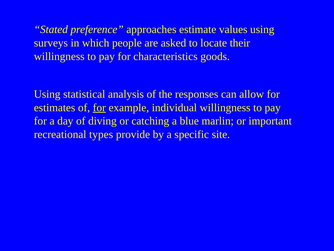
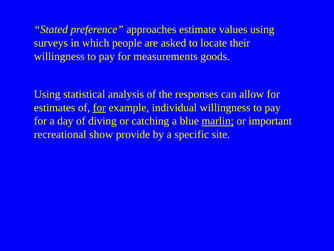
characteristics: characteristics -> measurements
marlin underline: none -> present
types: types -> show
